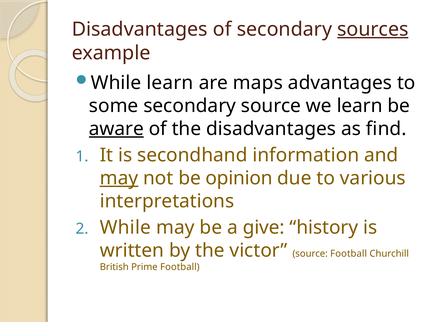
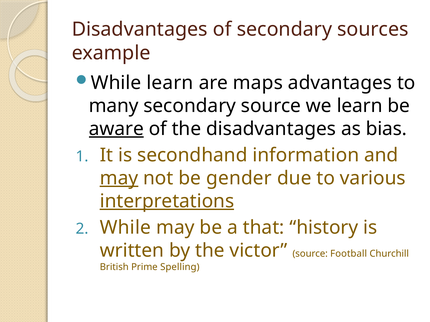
sources underline: present -> none
some: some -> many
find: find -> bias
opinion: opinion -> gender
interpretations underline: none -> present
give: give -> that
Prime Football: Football -> Spelling
